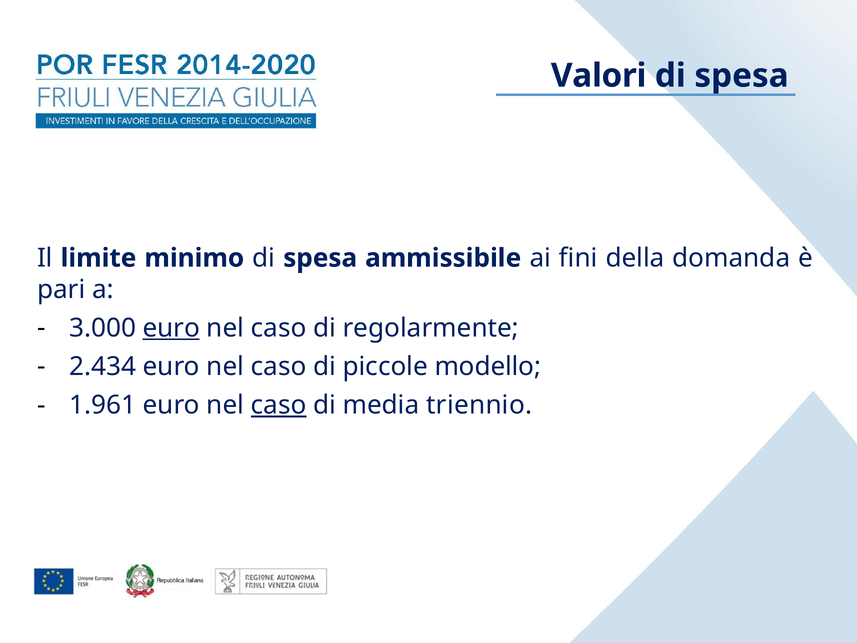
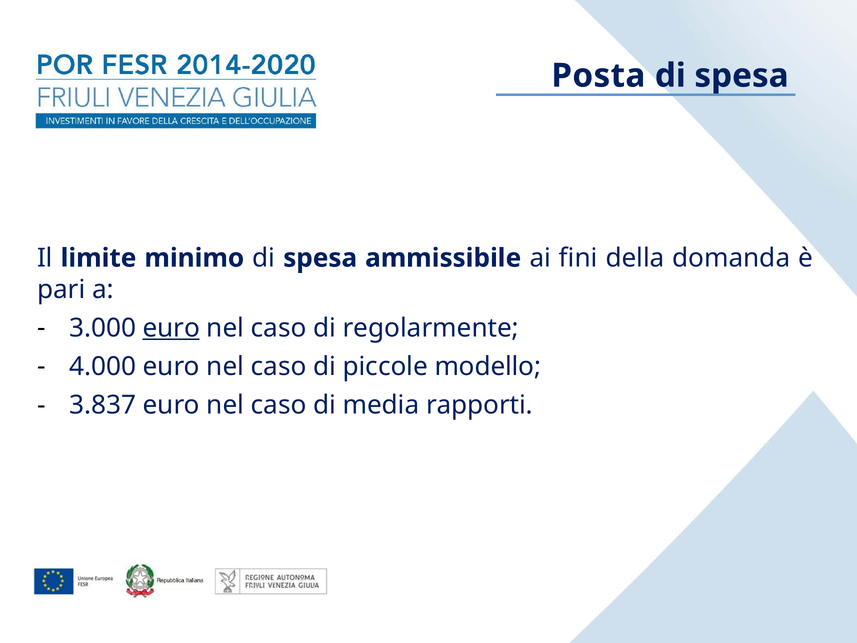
Valori: Valori -> Posta
2.434: 2.434 -> 4.000
1.961: 1.961 -> 3.837
caso at (279, 405) underline: present -> none
triennio: triennio -> rapporti
